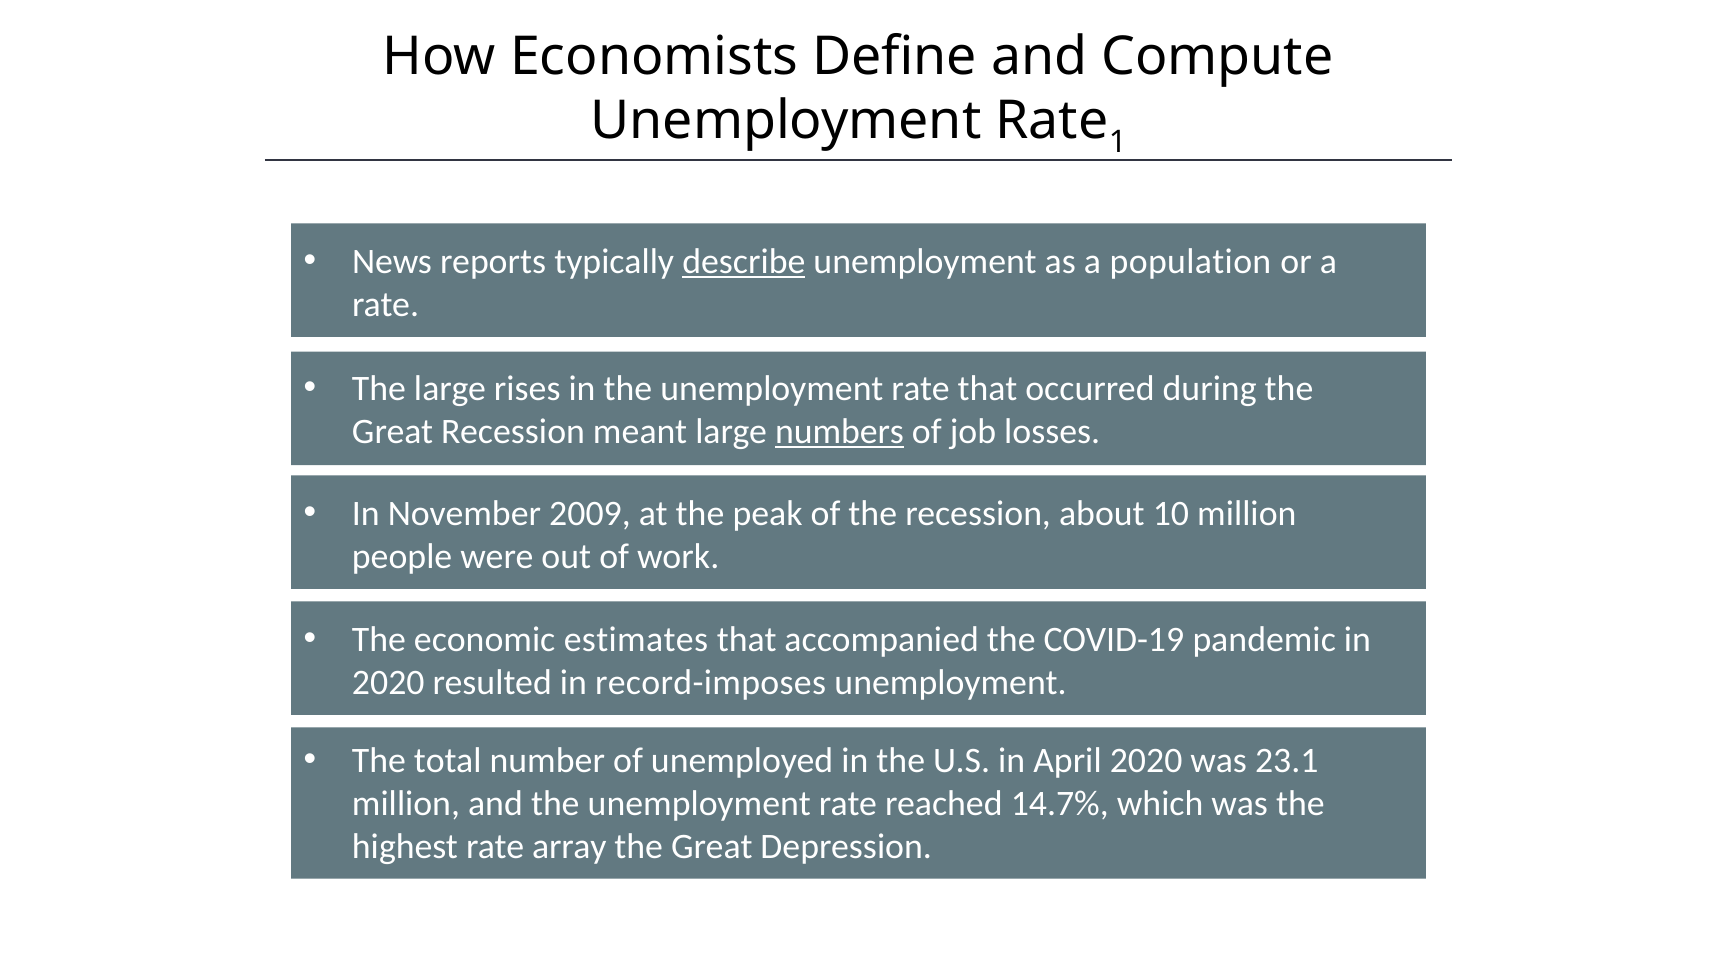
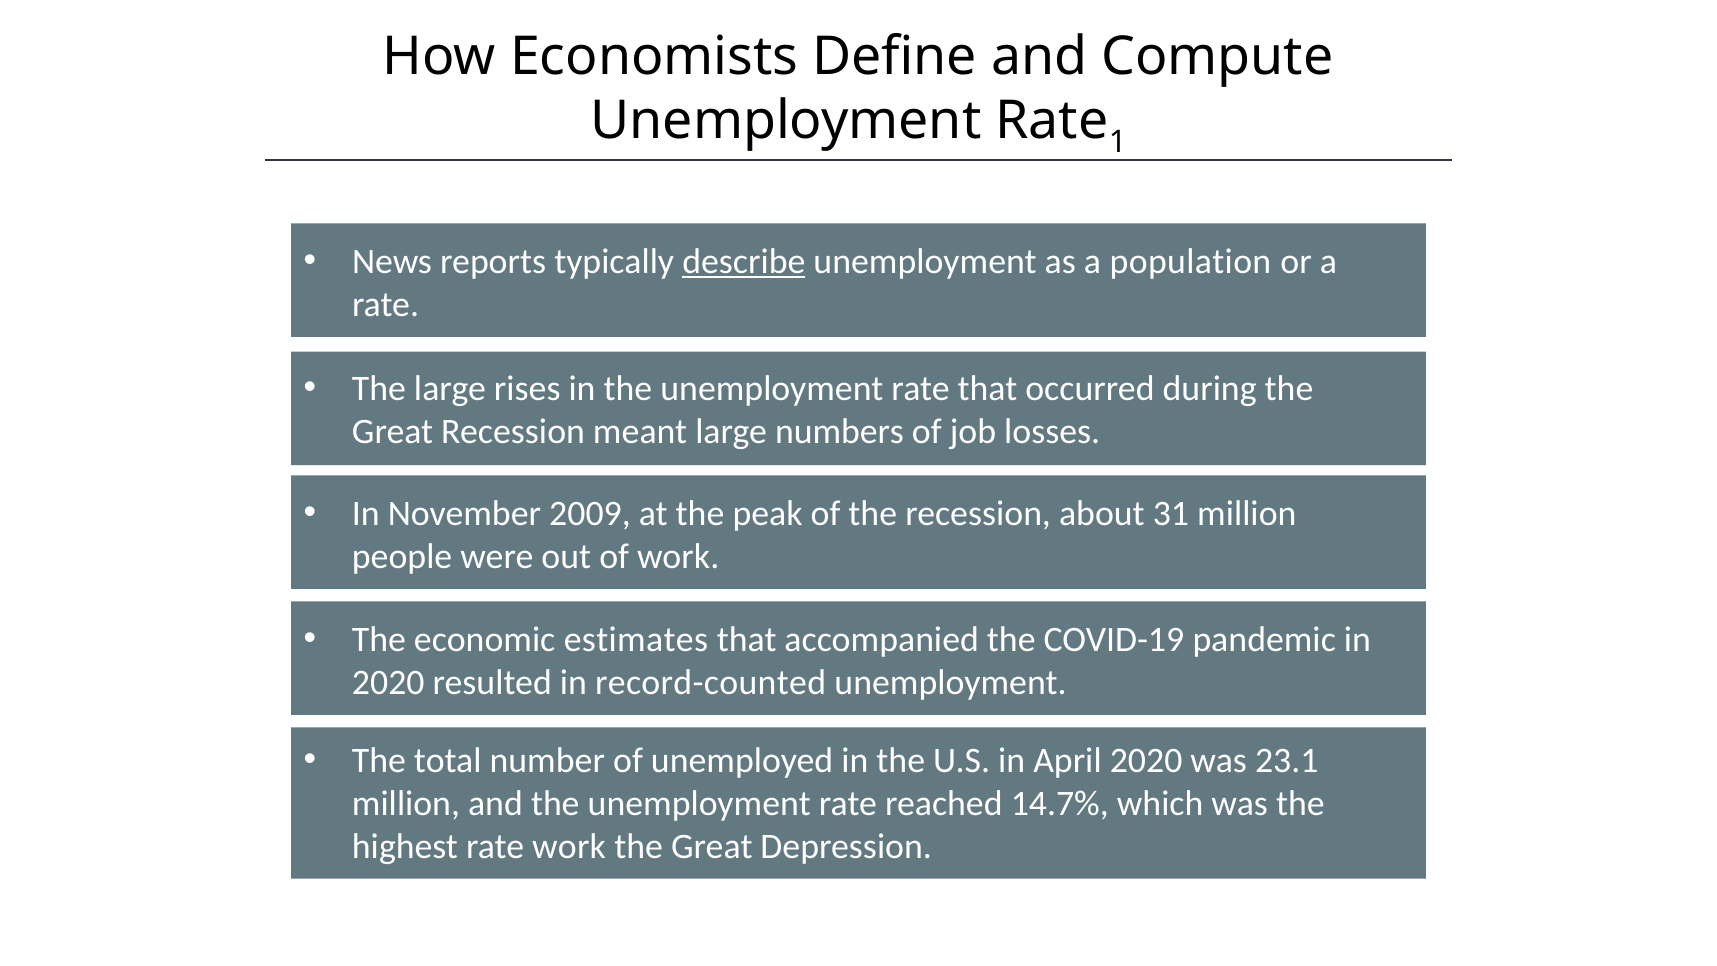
numbers underline: present -> none
10: 10 -> 31
record-imposes: record-imposes -> record-counted
rate array: array -> work
